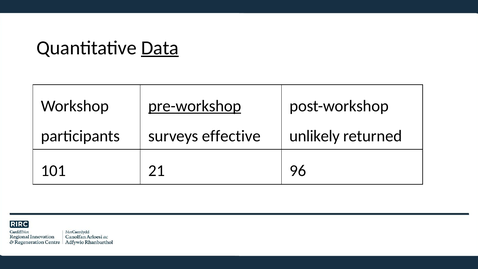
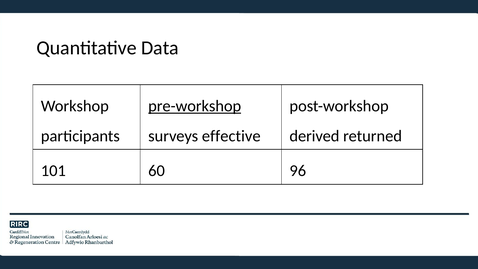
Data underline: present -> none
unlikely: unlikely -> derived
21: 21 -> 60
